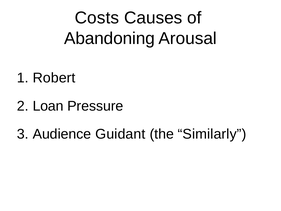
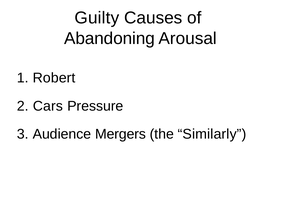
Costs: Costs -> Guilty
Loan: Loan -> Cars
Guidant: Guidant -> Mergers
